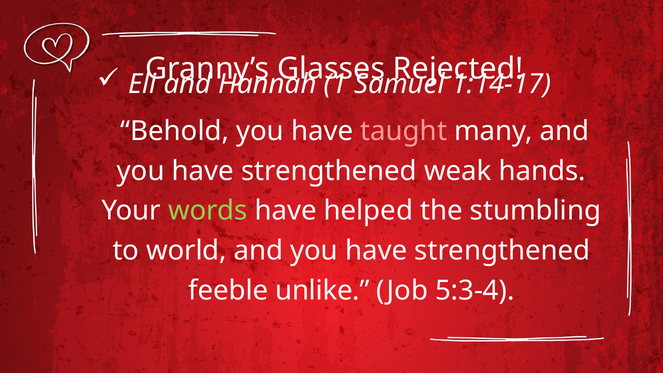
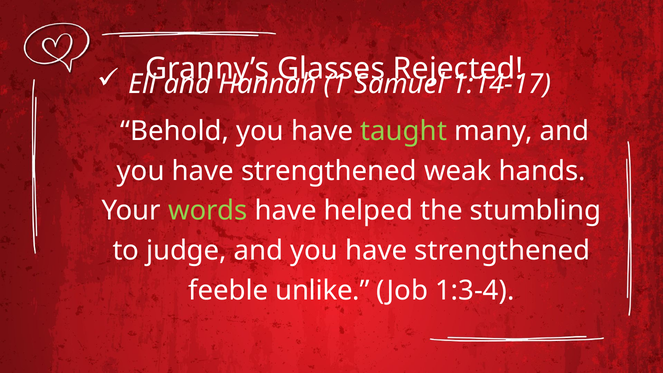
taught colour: pink -> light green
world: world -> judge
5:3-4: 5:3-4 -> 1:3-4
